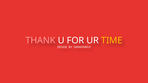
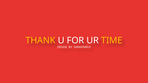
THANK colour: pink -> yellow
